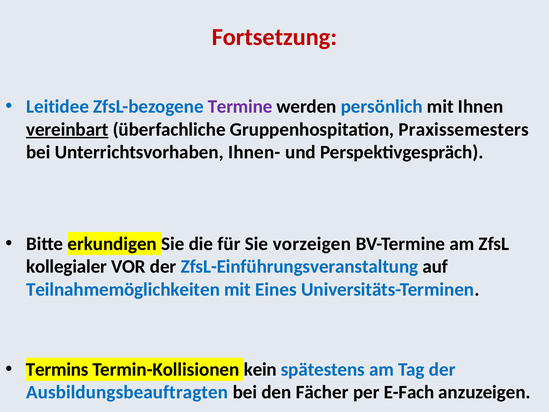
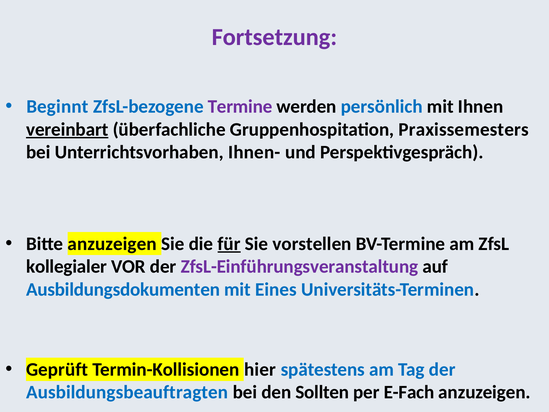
Fortsetzung colour: red -> purple
Leitidee: Leitidee -> Beginnt
Bitte erkundigen: erkundigen -> anzuzeigen
für underline: none -> present
vorzeigen: vorzeigen -> vorstellen
ZfsL-Einführungsveranstaltung colour: blue -> purple
Teilnahmemöglichkeiten: Teilnahmemöglichkeiten -> Ausbildungsdokumenten
Termins: Termins -> Geprüft
kein: kein -> hier
Fächer: Fächer -> Sollten
